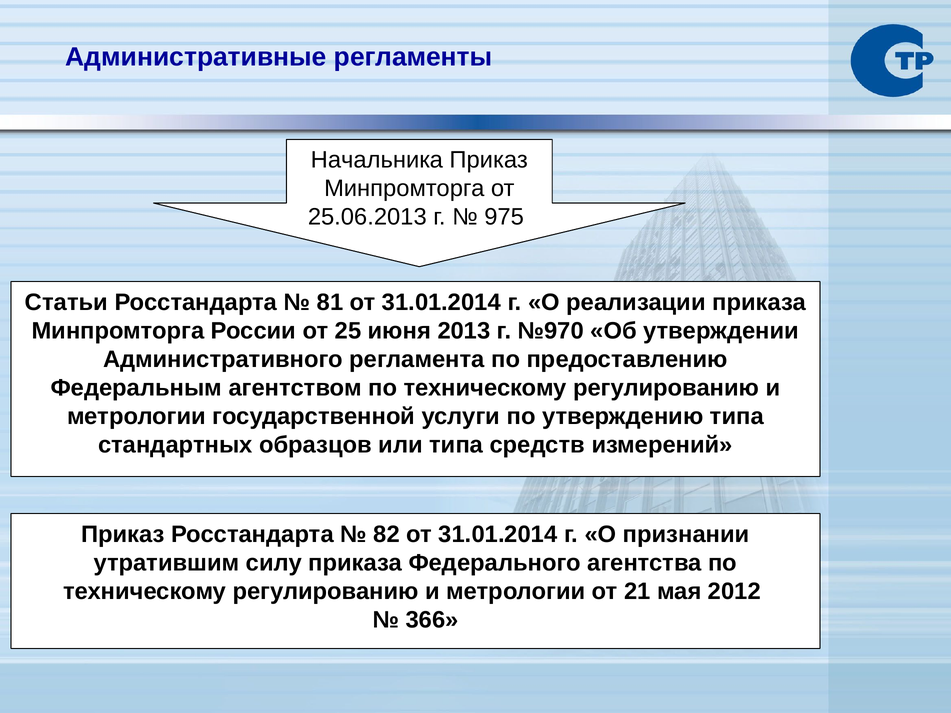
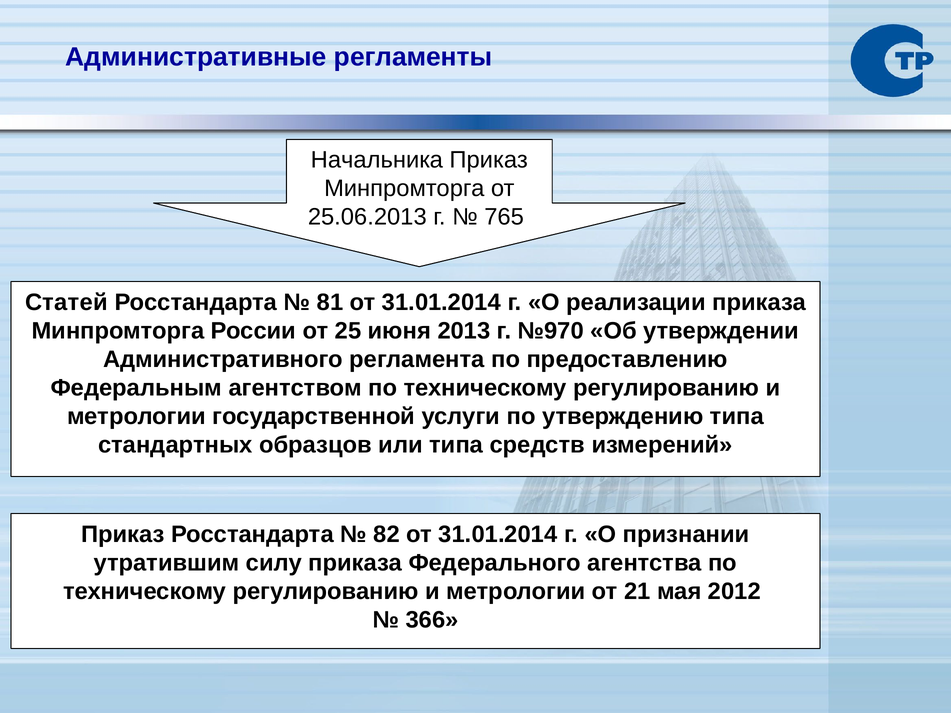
975: 975 -> 765
Статьи: Статьи -> Статей
